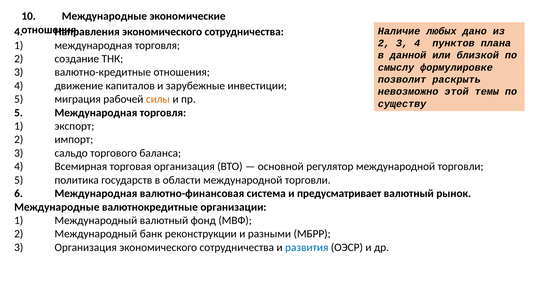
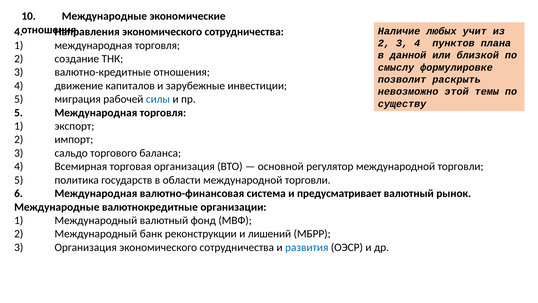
дано: дано -> учит
силы colour: orange -> blue
разными: разными -> лишений
